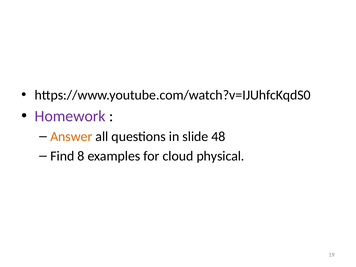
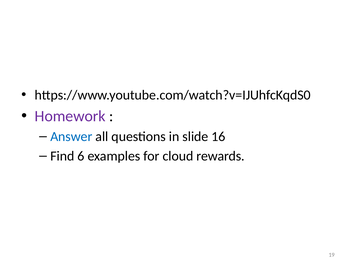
Answer colour: orange -> blue
48: 48 -> 16
8: 8 -> 6
physical: physical -> rewards
